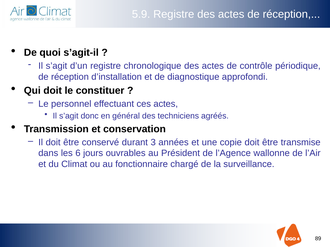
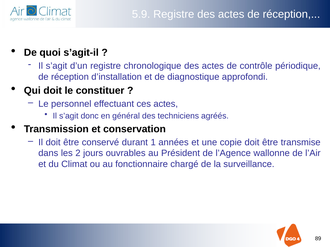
3: 3 -> 1
6: 6 -> 2
